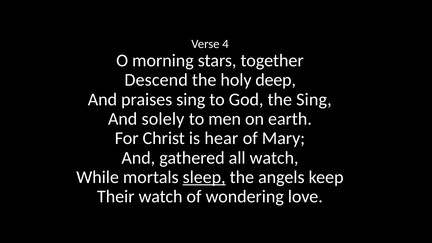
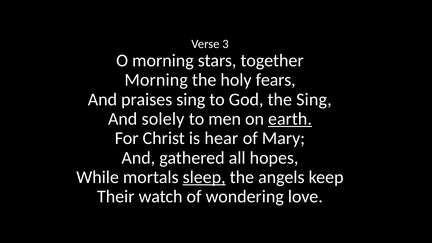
4: 4 -> 3
Descend at (156, 80): Descend -> Morning
deep: deep -> fears
earth underline: none -> present
all watch: watch -> hopes
